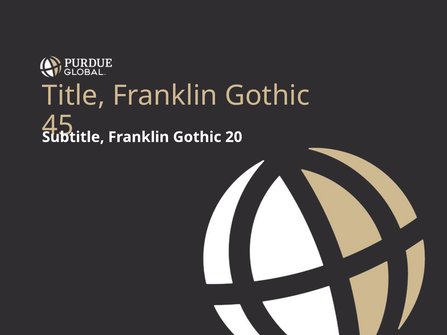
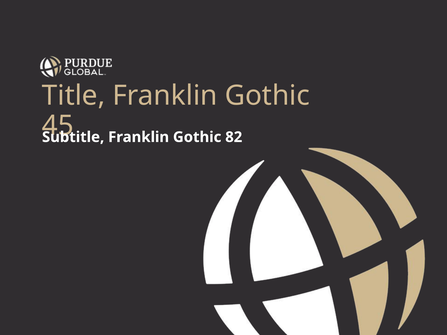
20: 20 -> 82
